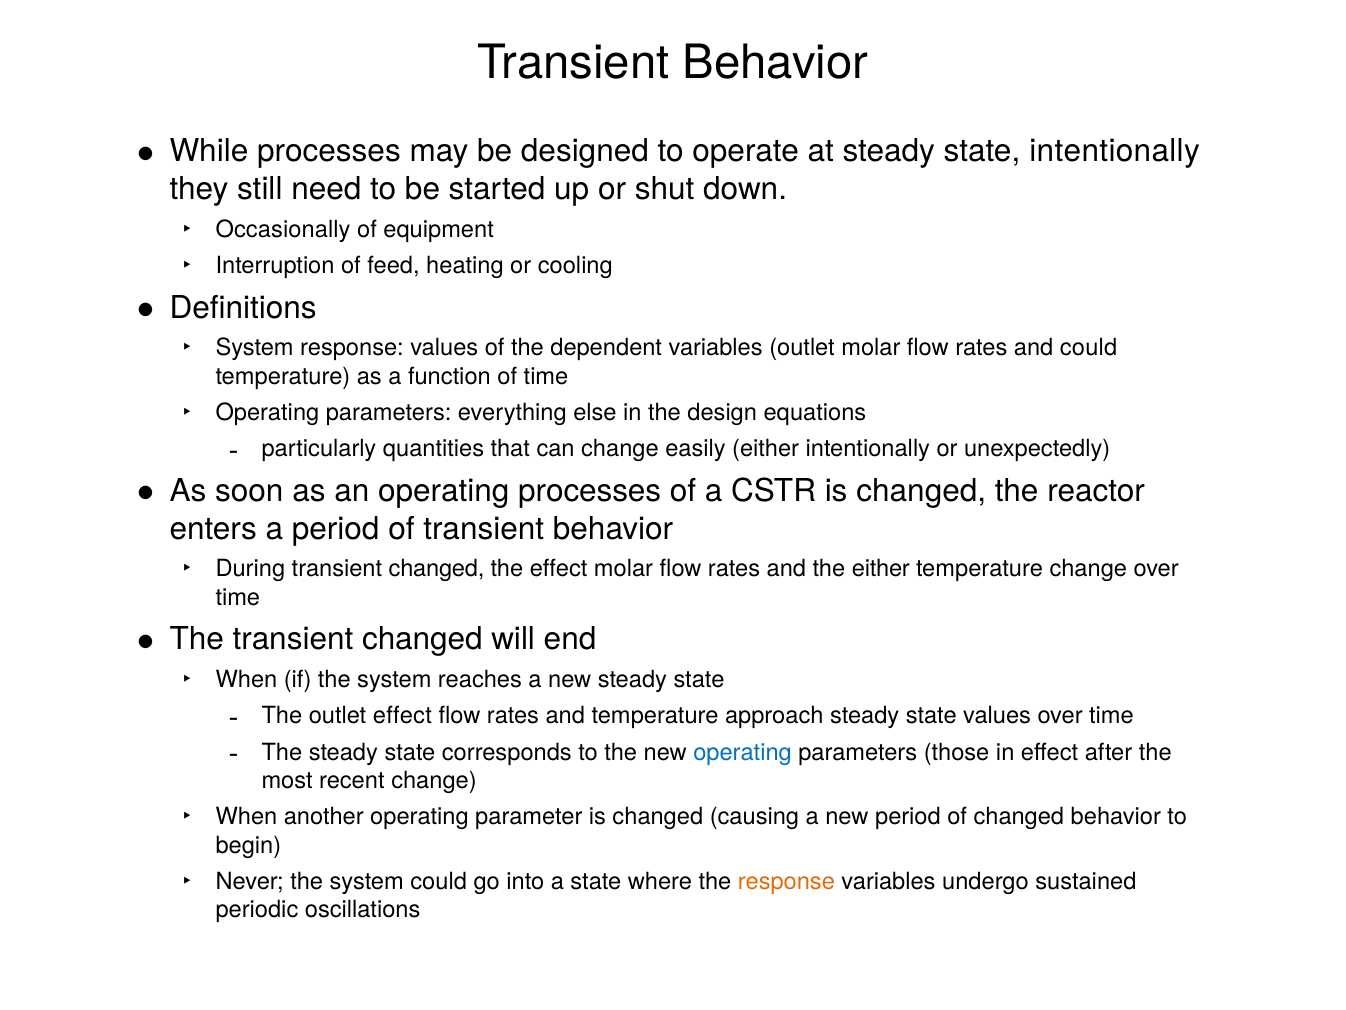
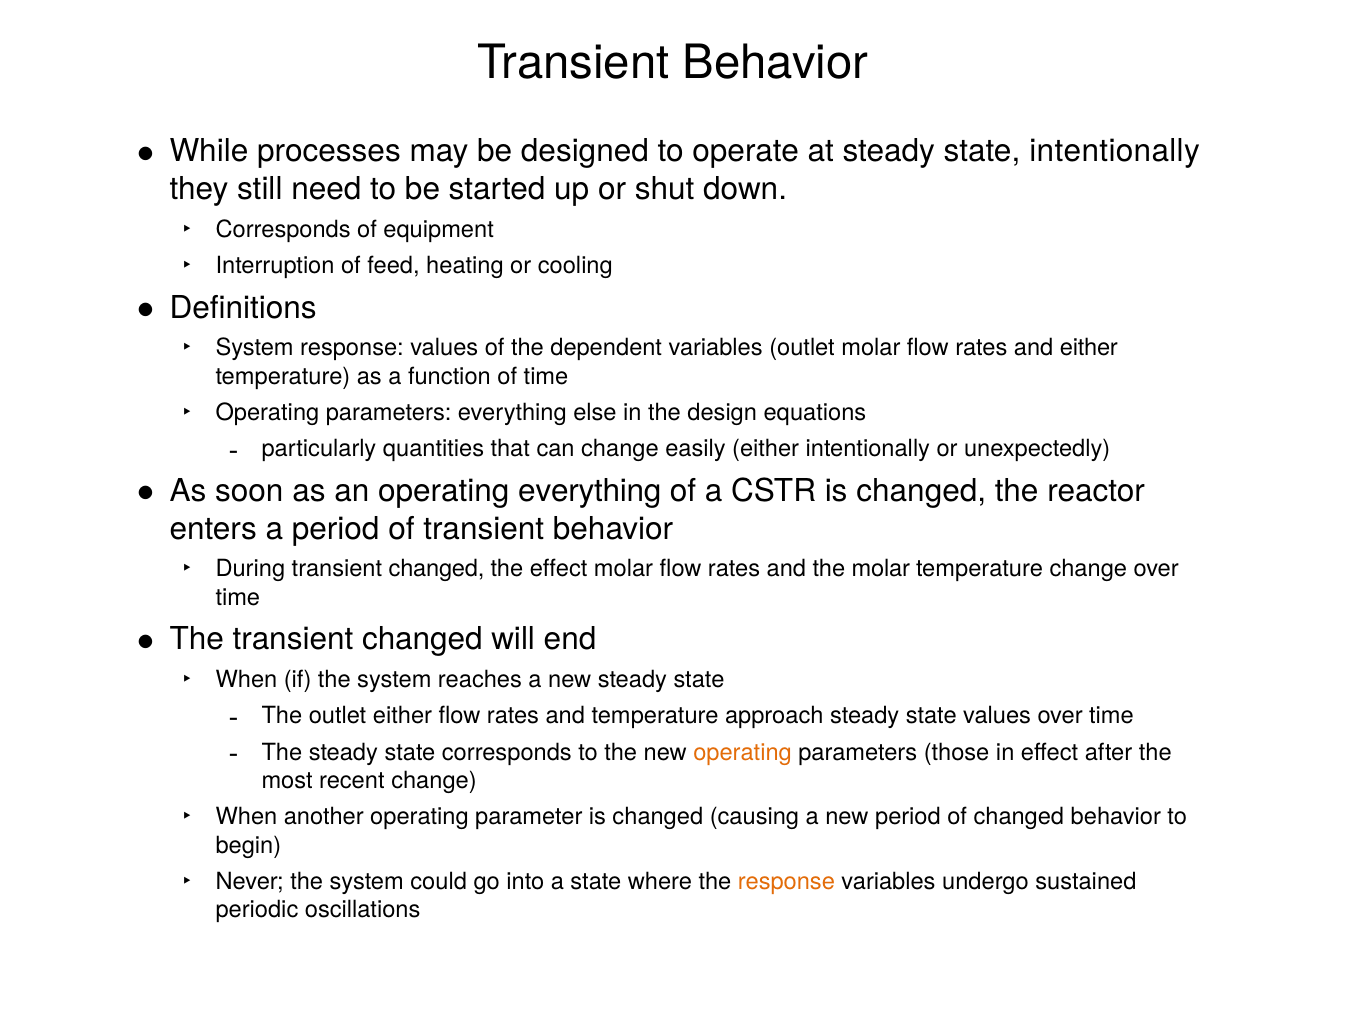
Occasionally at (283, 230): Occasionally -> Corresponds
and could: could -> either
operating processes: processes -> everything
the either: either -> molar
outlet effect: effect -> either
operating at (743, 752) colour: blue -> orange
